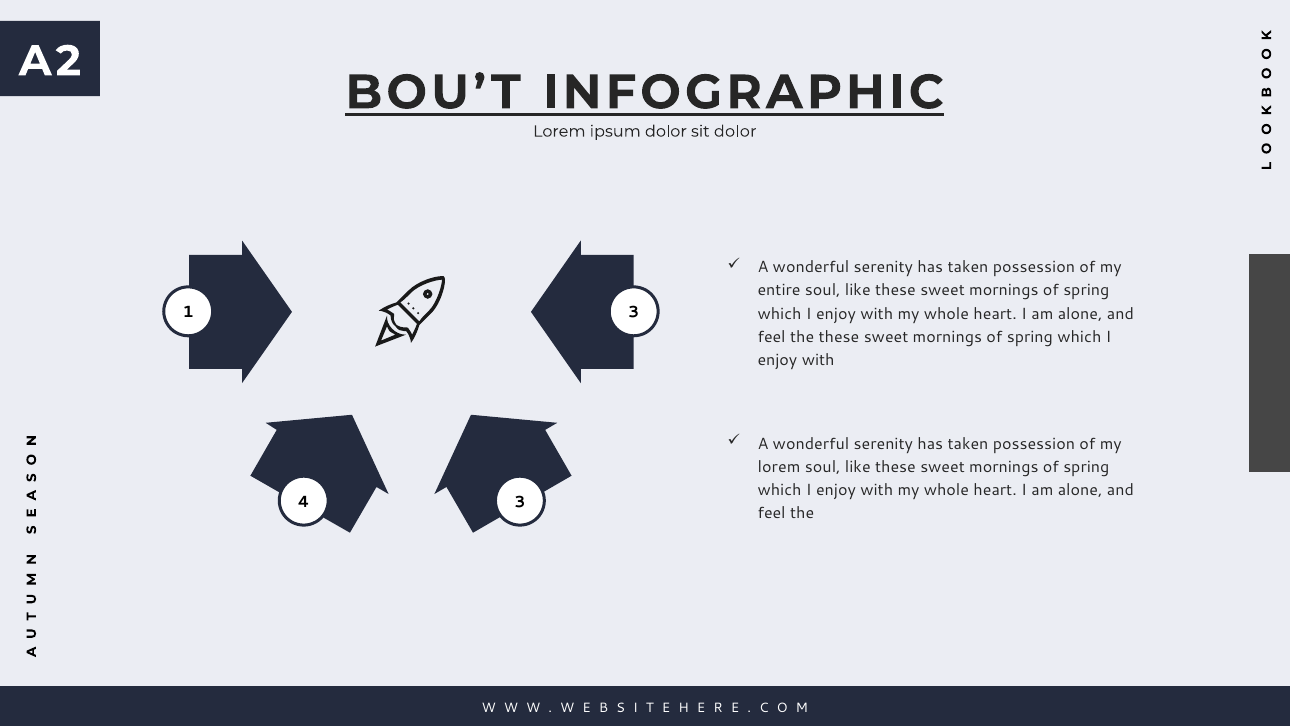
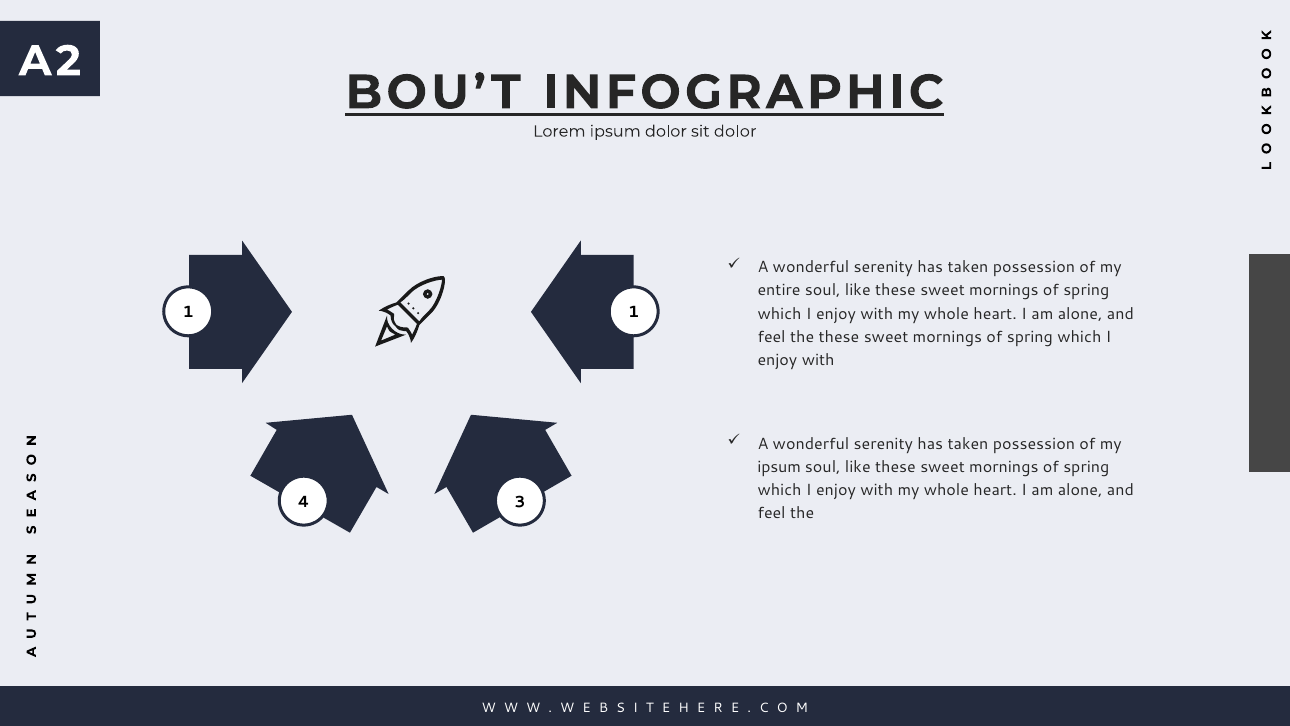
1 3: 3 -> 1
lorem at (779, 467): lorem -> ipsum
